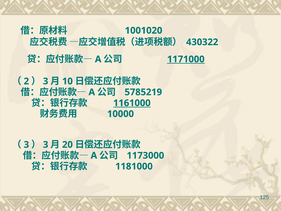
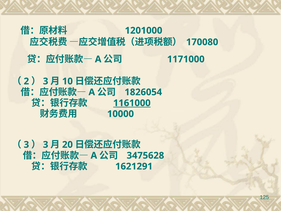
1001020: 1001020 -> 1201000
430322: 430322 -> 170080
1171000 underline: present -> none
5785219: 5785219 -> 1826054
1173000: 1173000 -> 3475628
1181000: 1181000 -> 1621291
